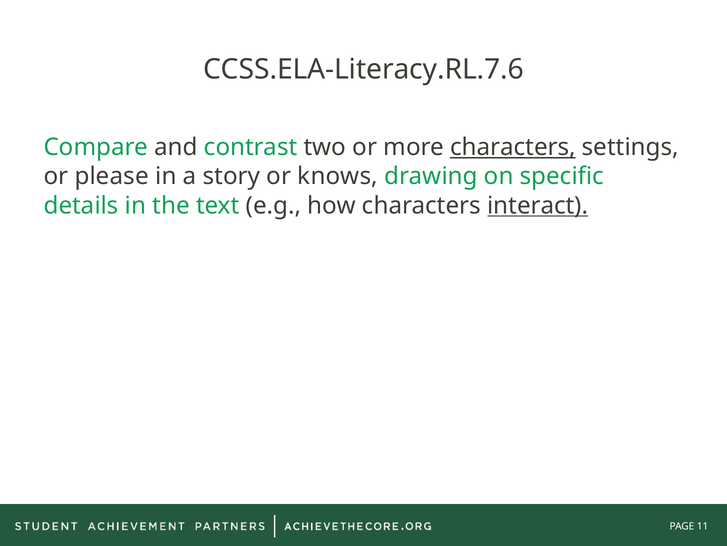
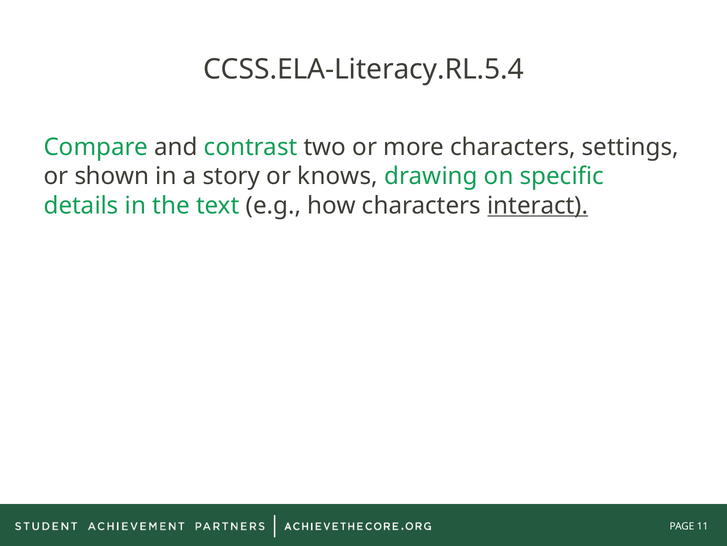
CCSS.ELA-Literacy.RL.7.6: CCSS.ELA-Literacy.RL.7.6 -> CCSS.ELA-Literacy.RL.5.4
characters at (513, 147) underline: present -> none
please: please -> shown
